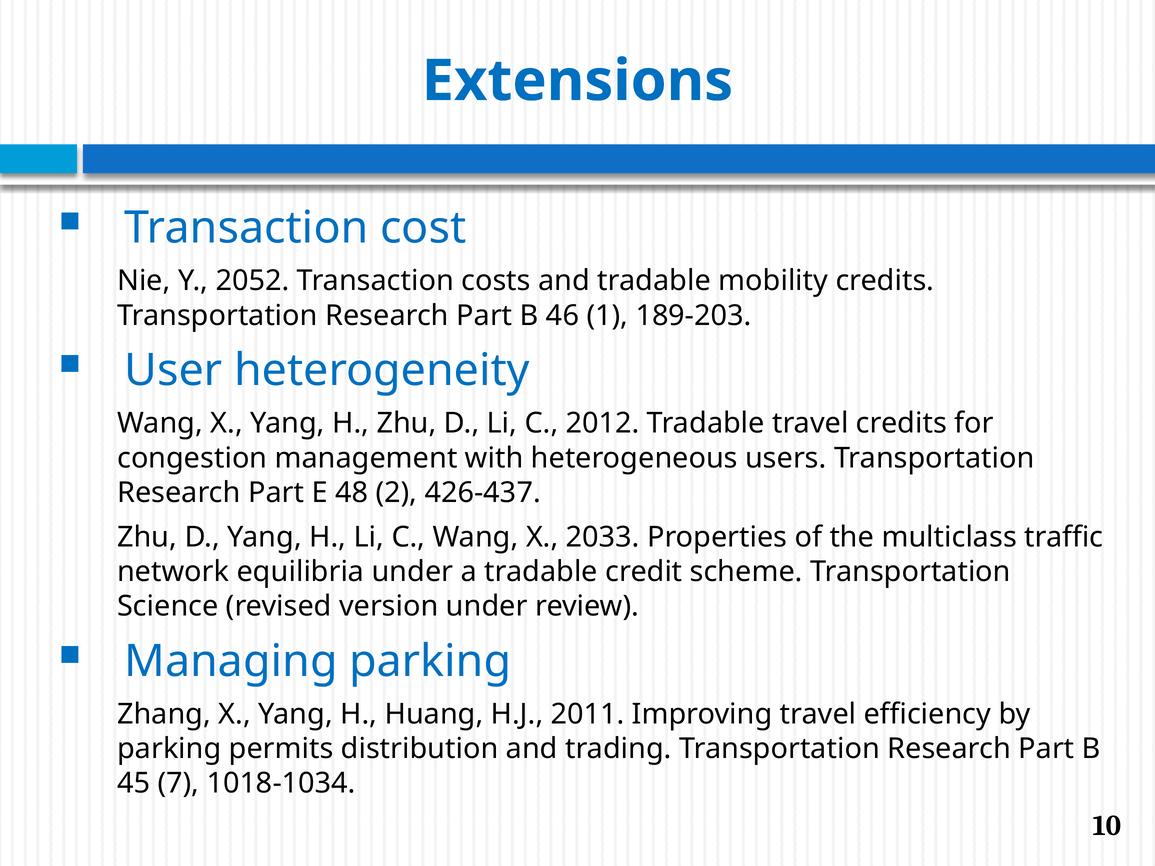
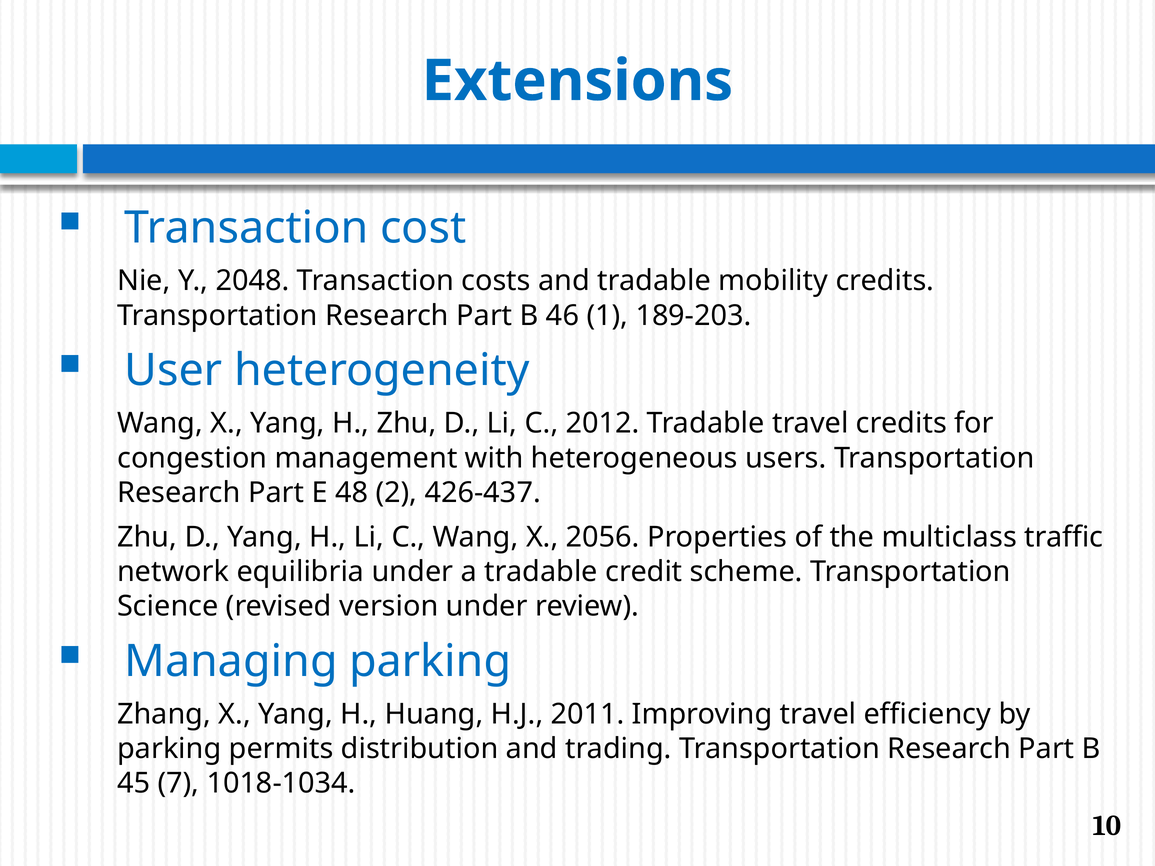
2052: 2052 -> 2048
2033: 2033 -> 2056
